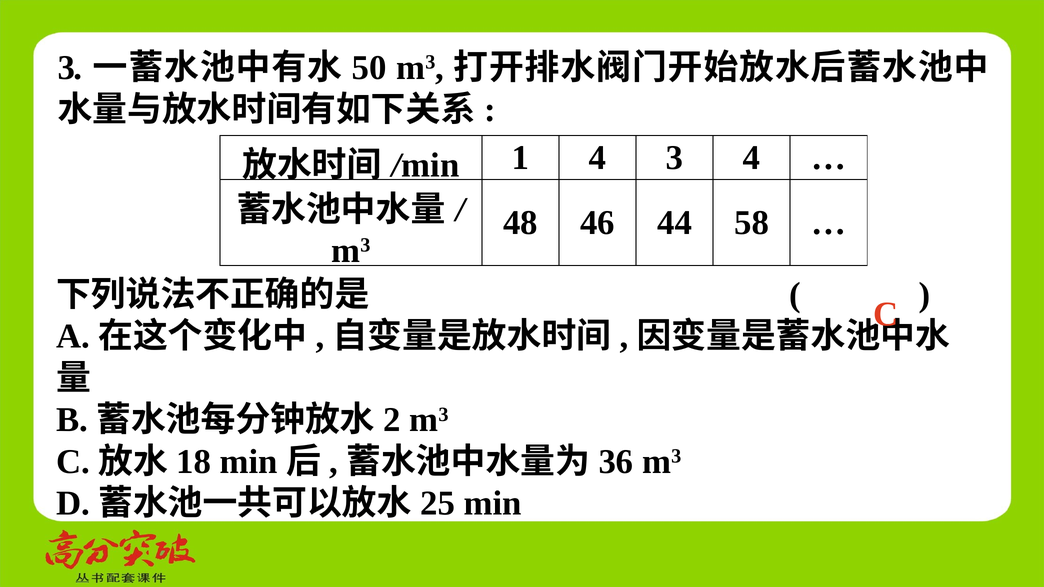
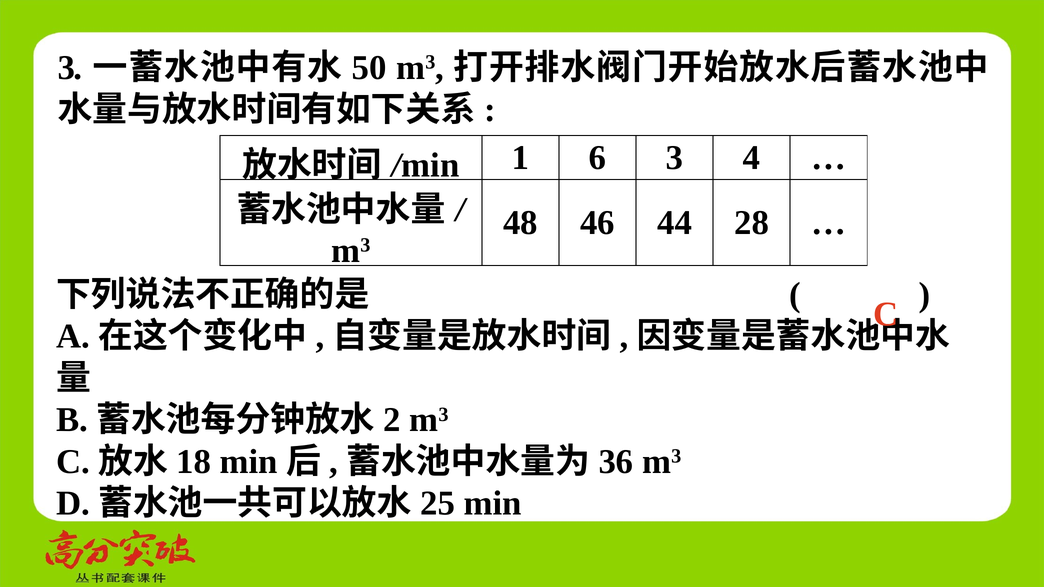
1 4: 4 -> 6
58: 58 -> 28
